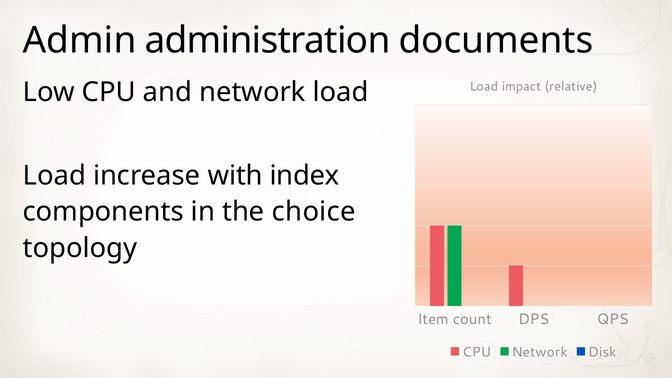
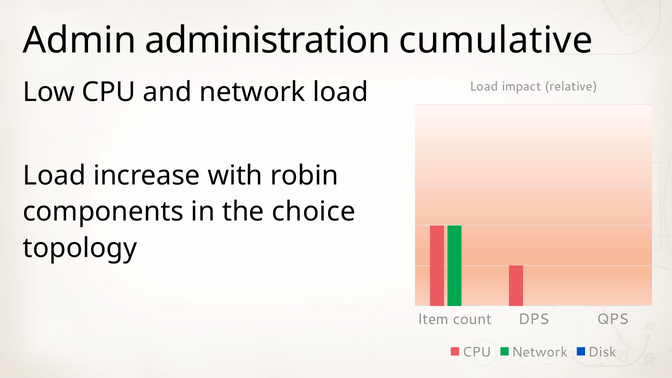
documents: documents -> cumulative
index: index -> robin
